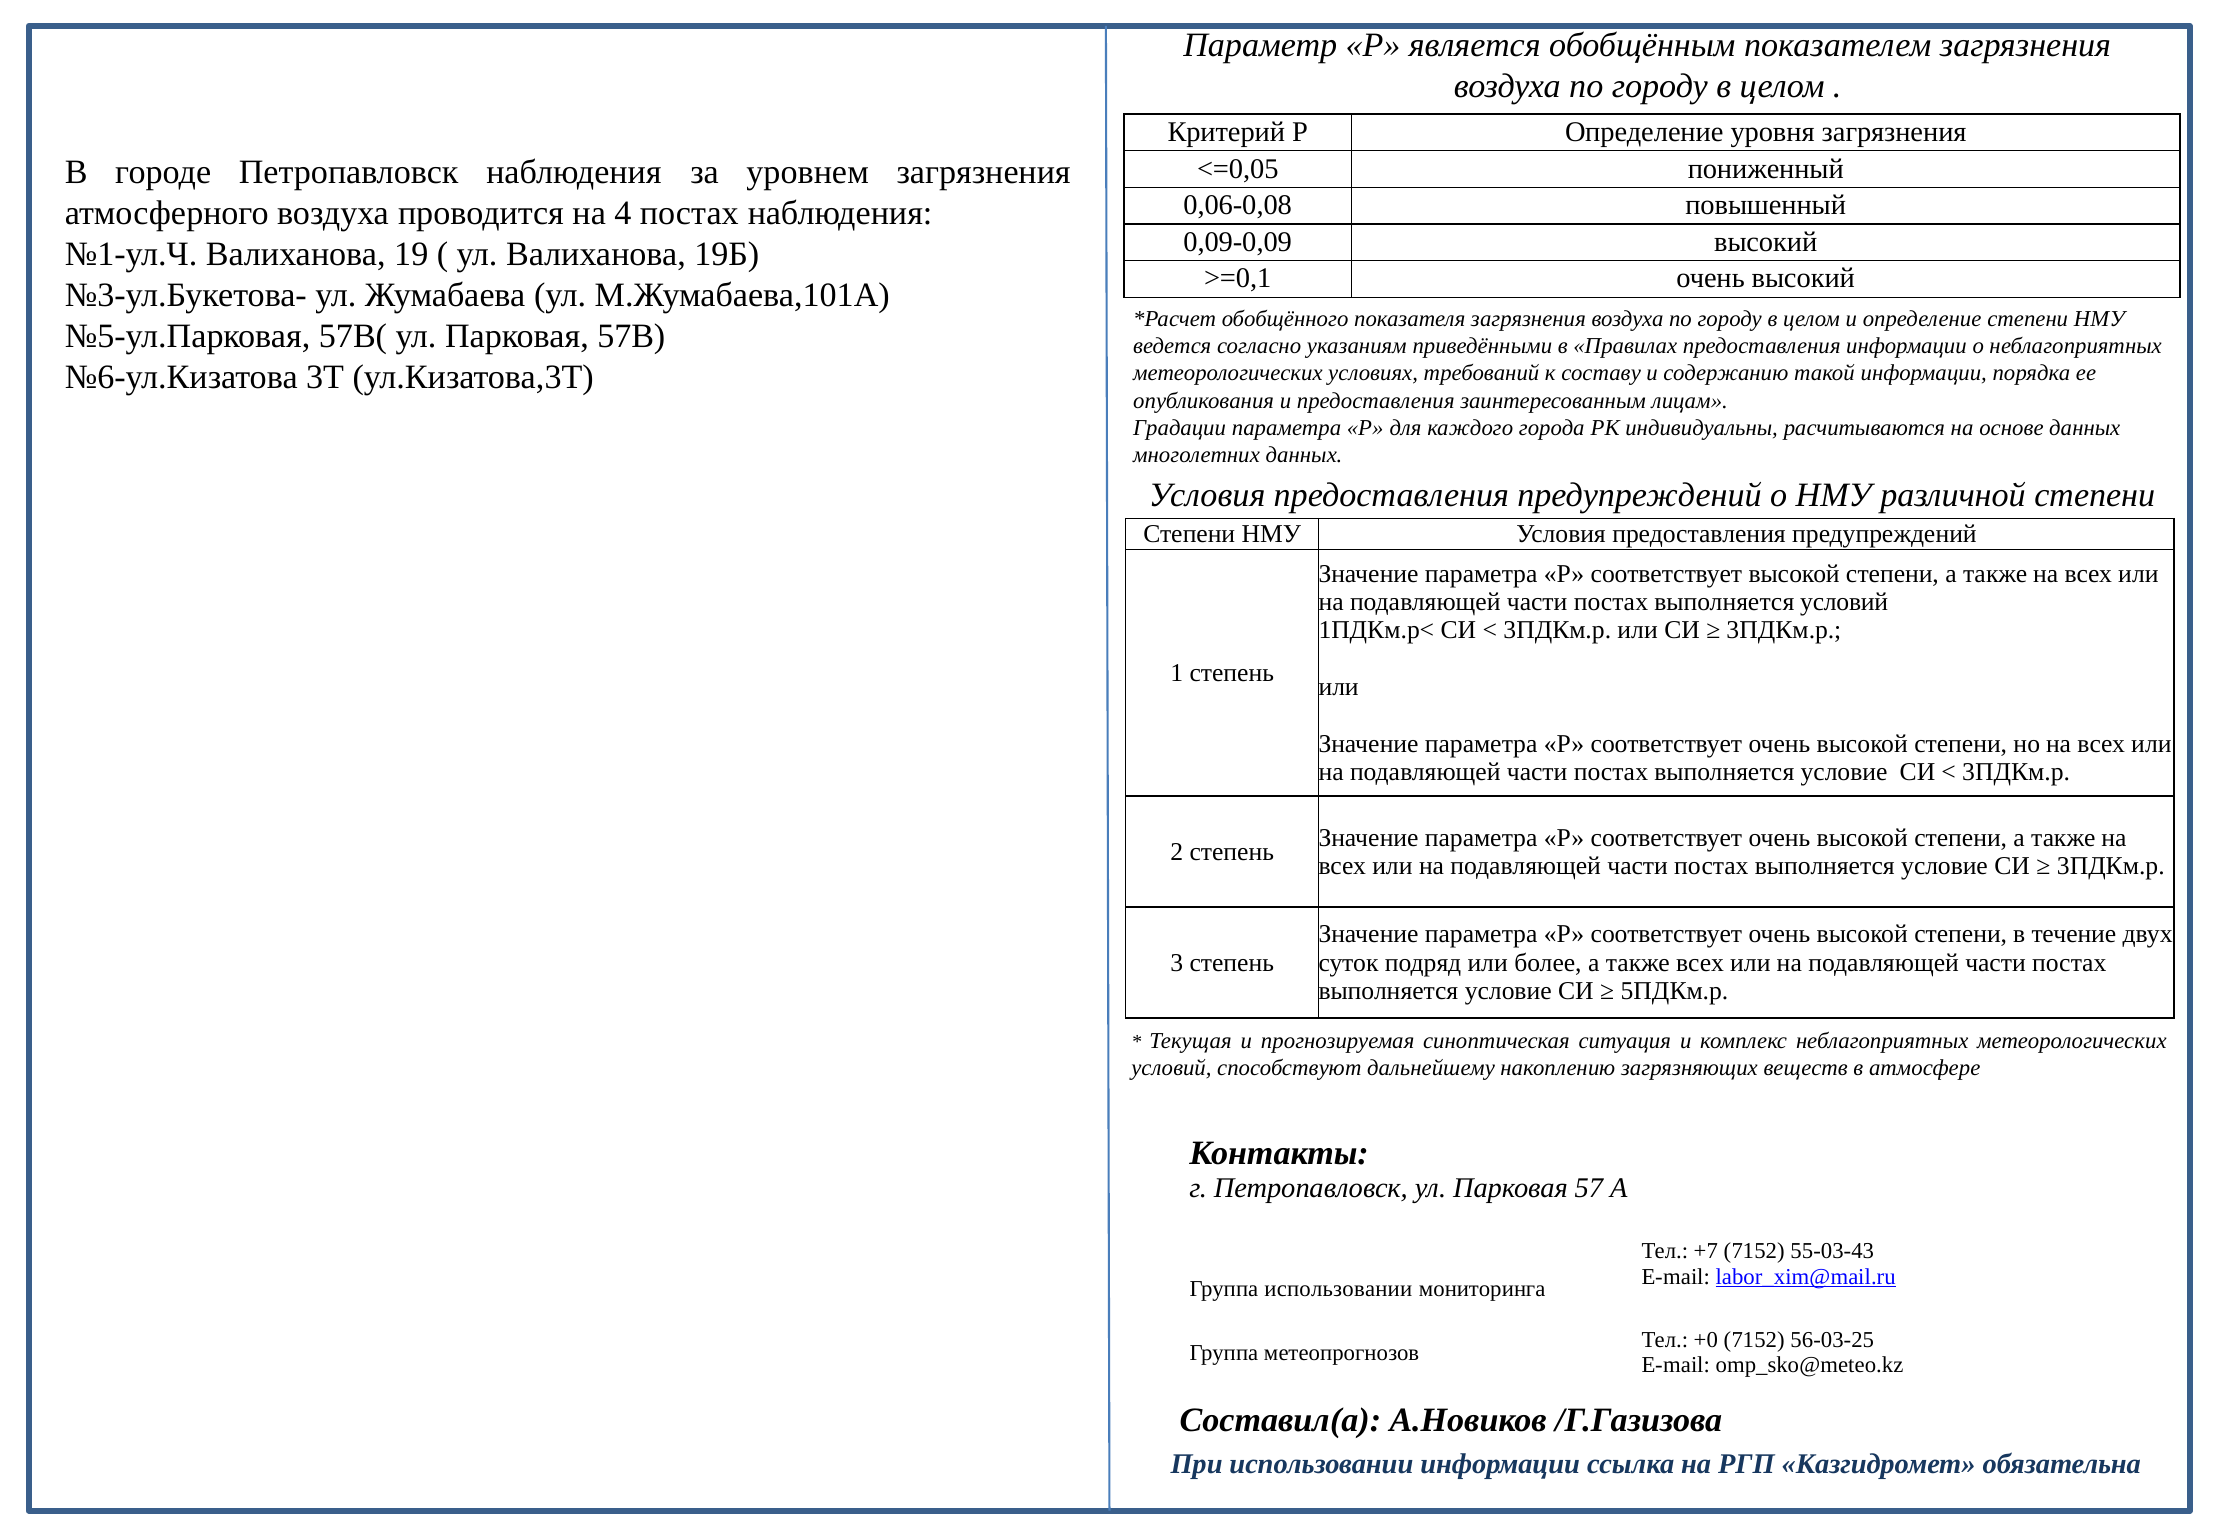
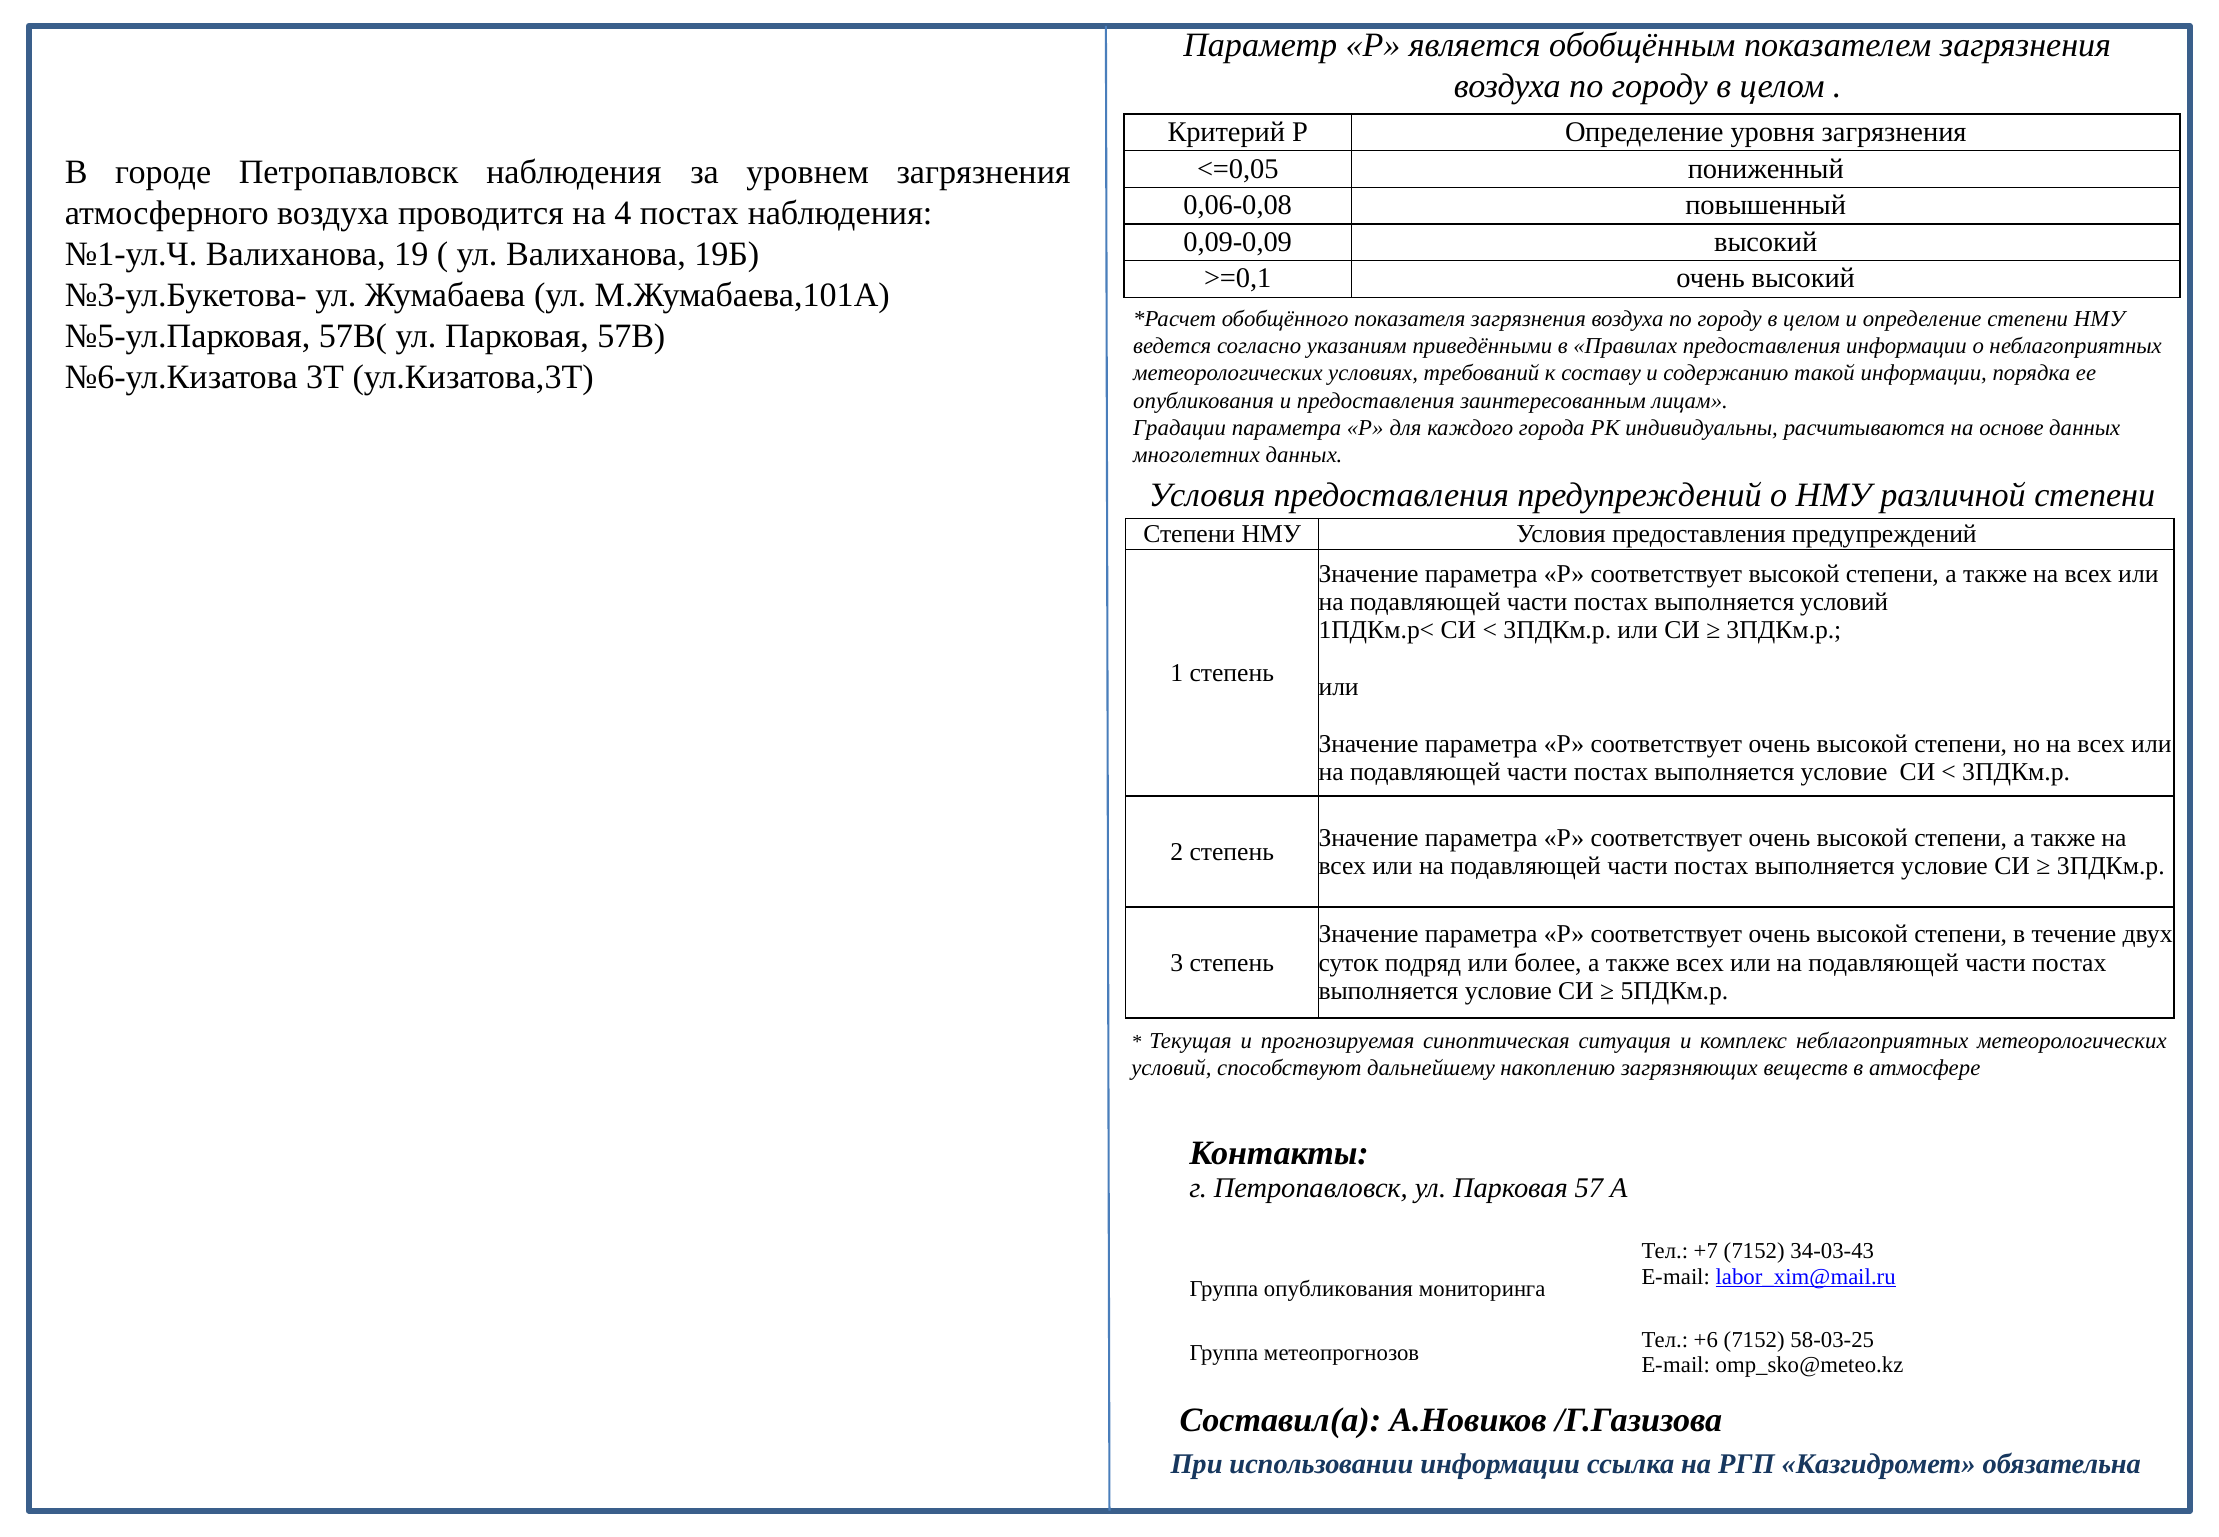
55-03-43: 55-03-43 -> 34-03-43
Группа использовании: использовании -> опубликования
+0: +0 -> +6
56-03-25: 56-03-25 -> 58-03-25
